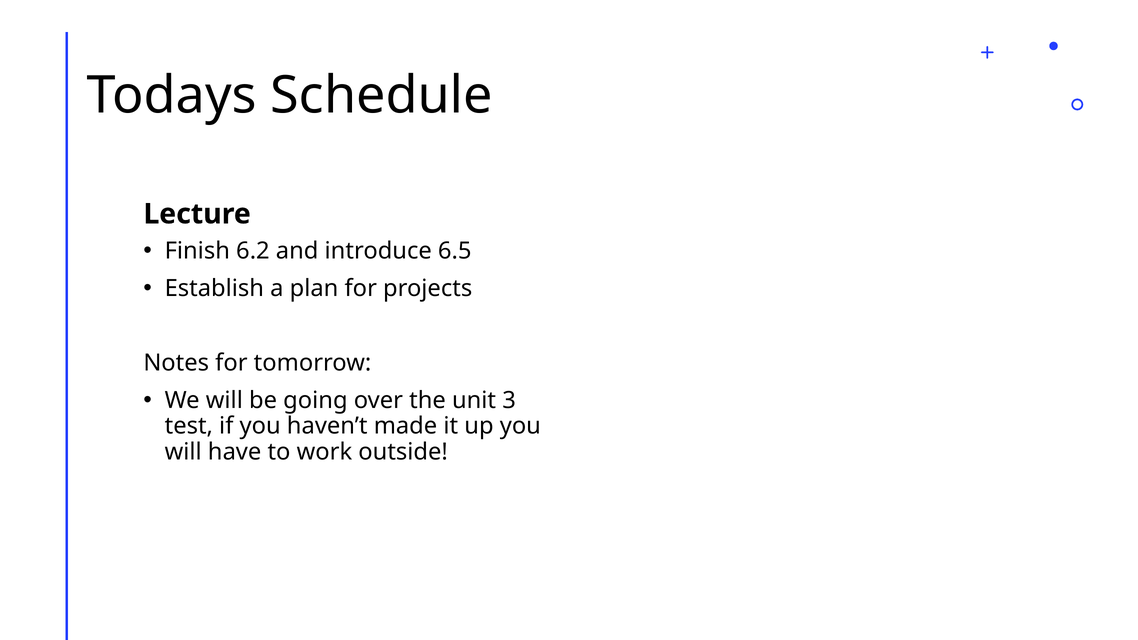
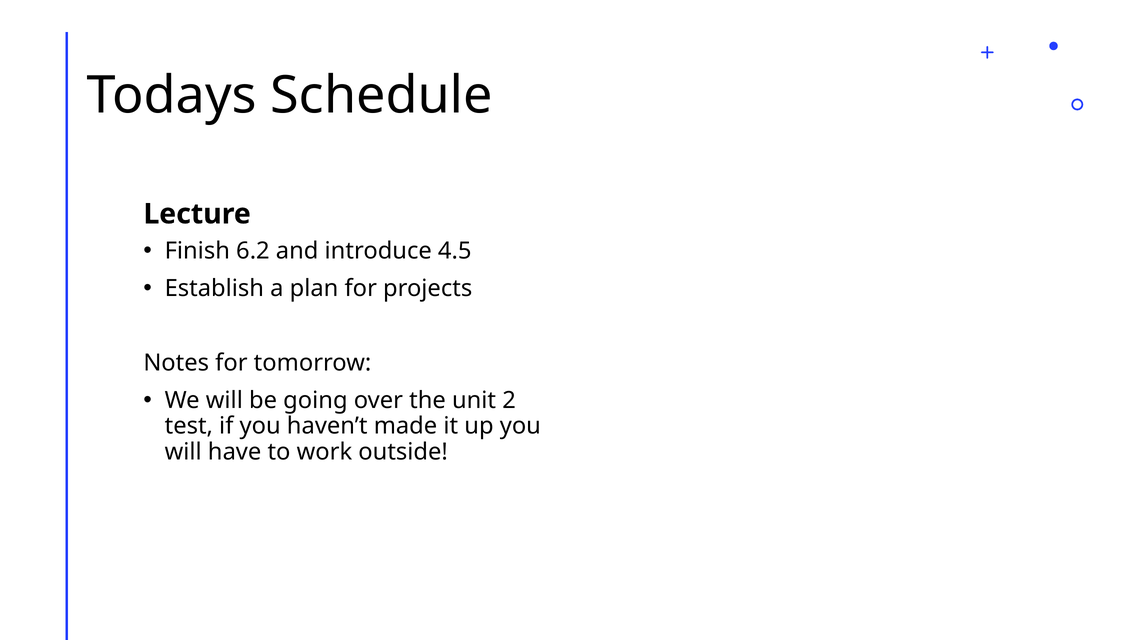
6.5: 6.5 -> 4.5
3: 3 -> 2
